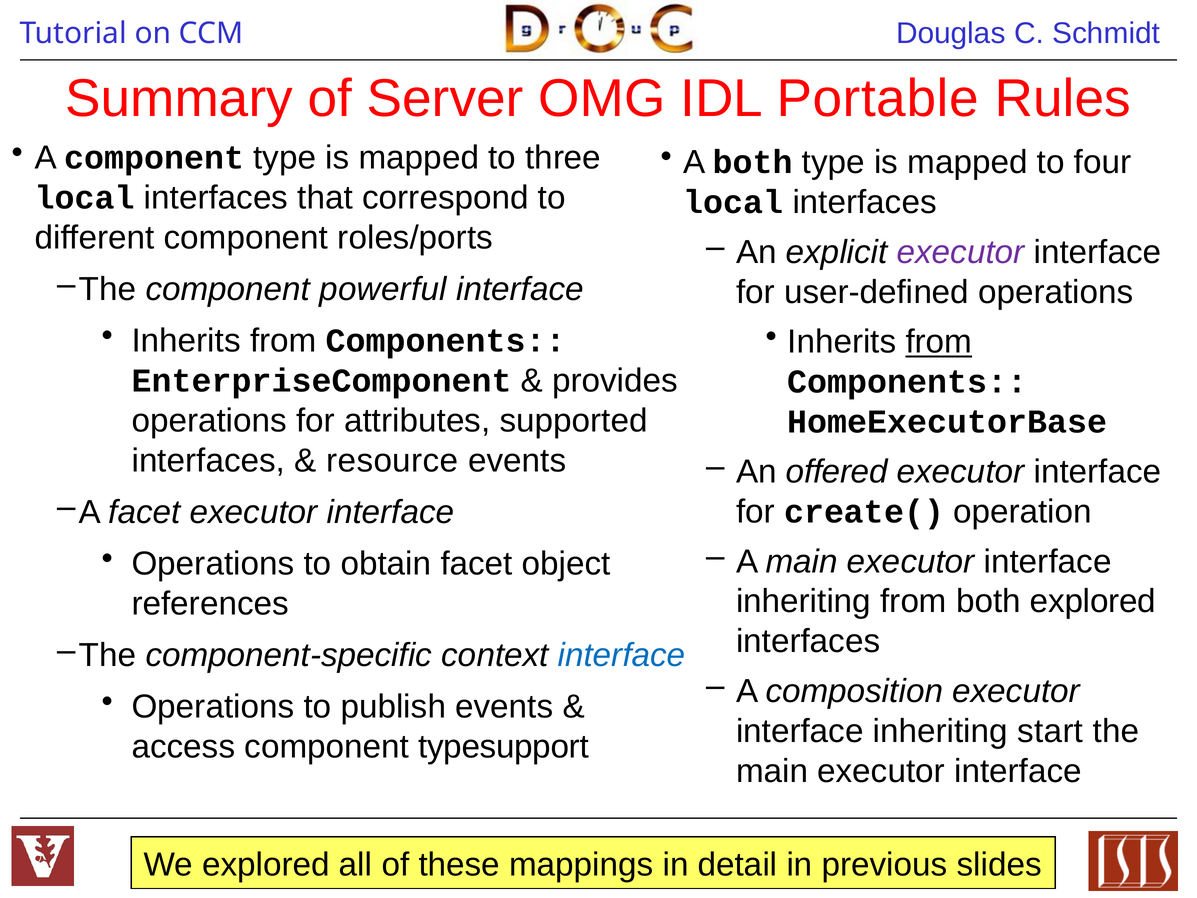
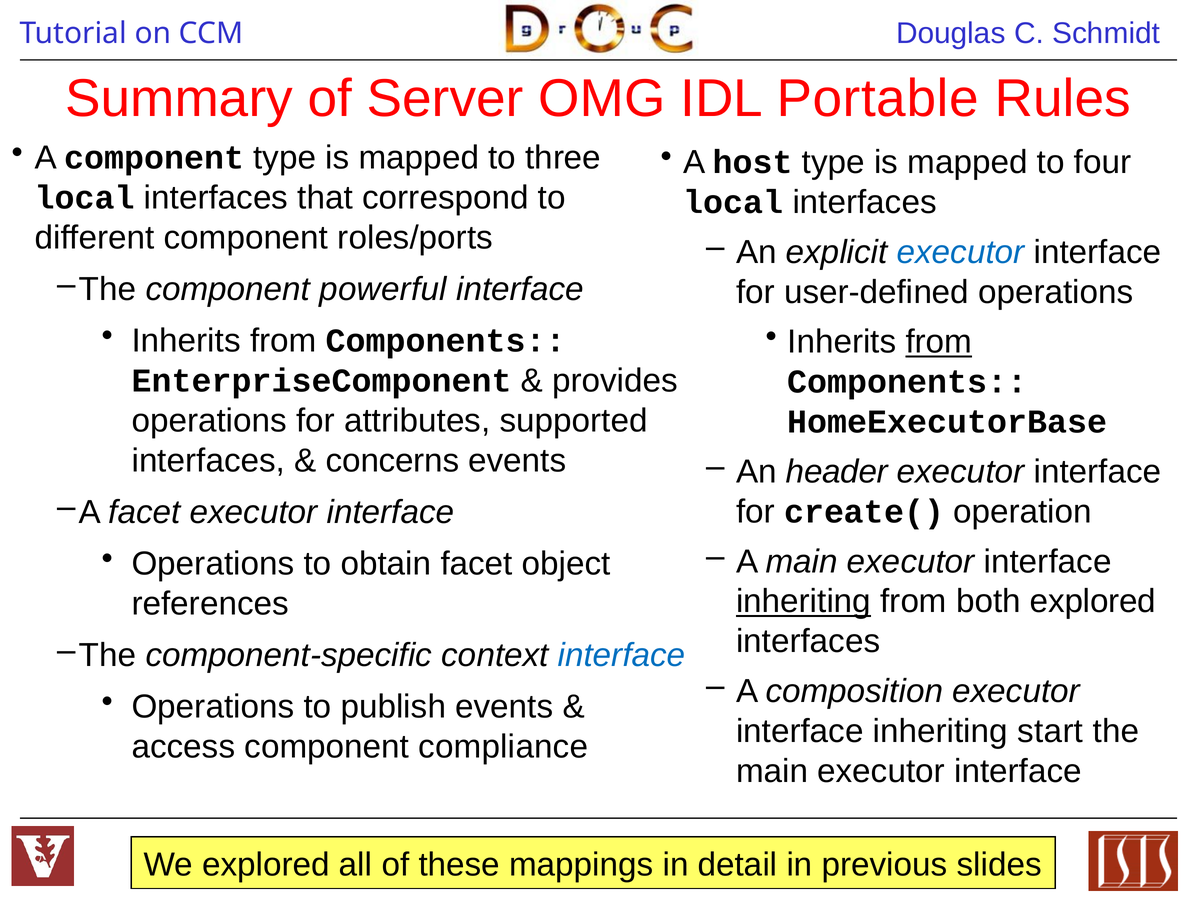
A both: both -> host
executor at (961, 252) colour: purple -> blue
resource: resource -> concerns
offered: offered -> header
inheriting at (803, 601) underline: none -> present
typesupport: typesupport -> compliance
